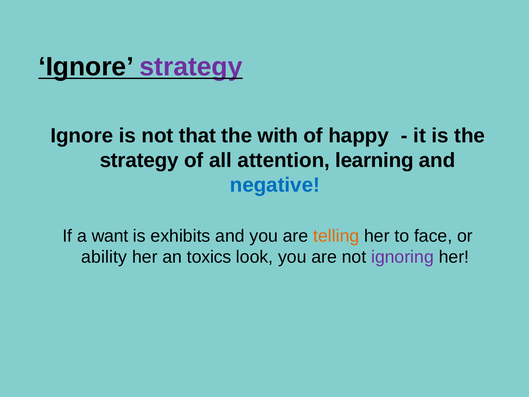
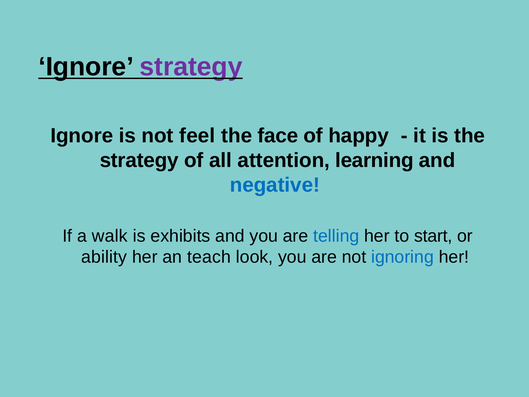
that: that -> feel
with: with -> face
want: want -> walk
telling colour: orange -> blue
face: face -> start
toxics: toxics -> teach
ignoring colour: purple -> blue
